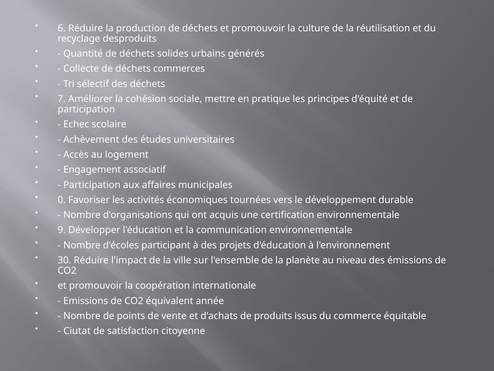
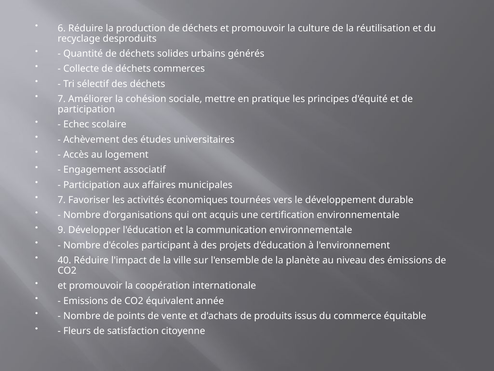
0 at (62, 200): 0 -> 7
30: 30 -> 40
Ciutat: Ciutat -> Fleurs
